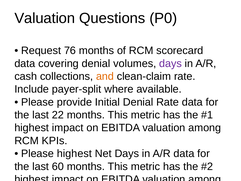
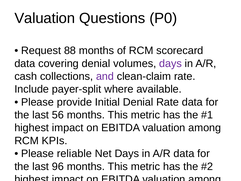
76: 76 -> 88
and colour: orange -> purple
22: 22 -> 56
Please highest: highest -> reliable
60: 60 -> 96
